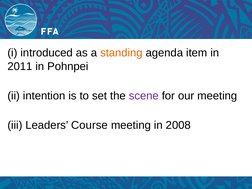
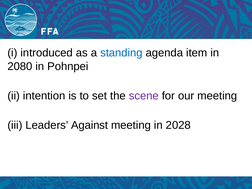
standing colour: orange -> blue
2011: 2011 -> 2080
Course: Course -> Against
2008: 2008 -> 2028
